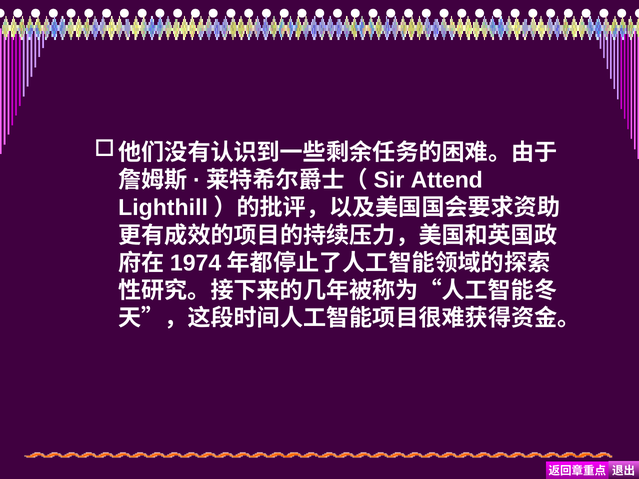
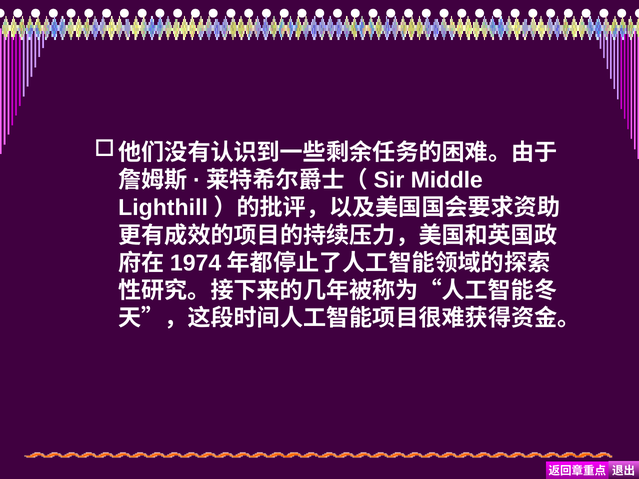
Attend: Attend -> Middle
